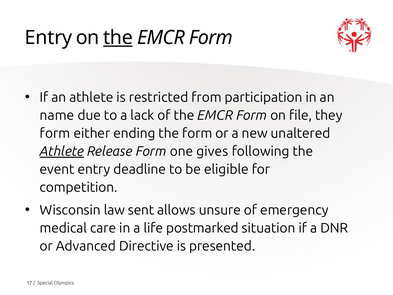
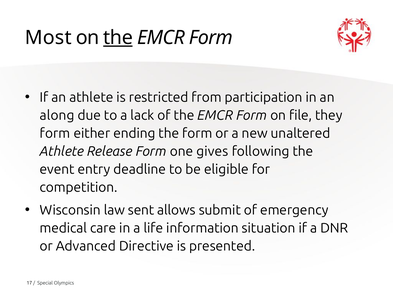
Entry at (48, 38): Entry -> Most
name: name -> along
Athlete at (62, 151) underline: present -> none
unsure: unsure -> submit
postmarked: postmarked -> information
